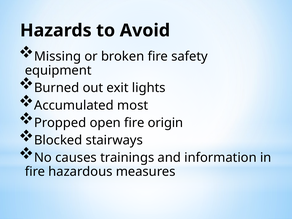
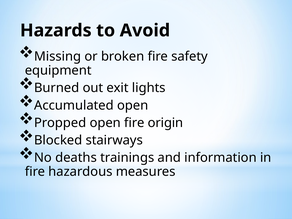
Accumulated most: most -> open
causes: causes -> deaths
